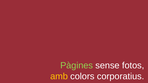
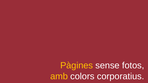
Pàgines colour: light green -> yellow
